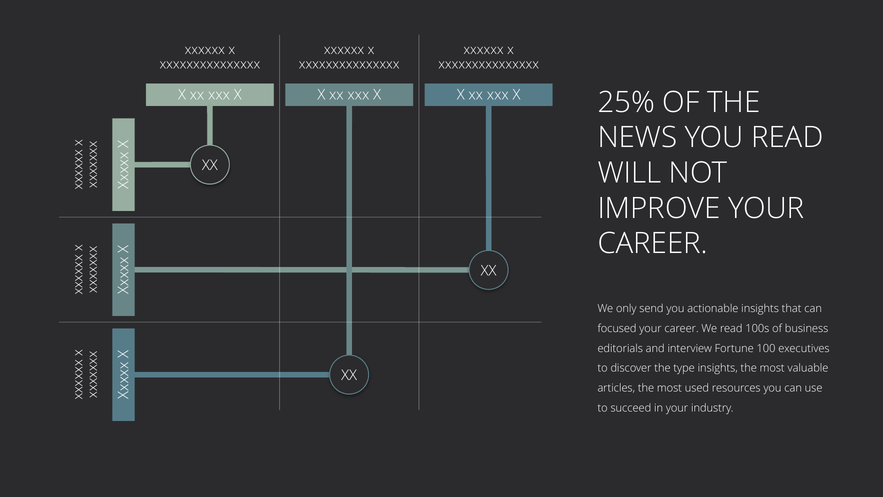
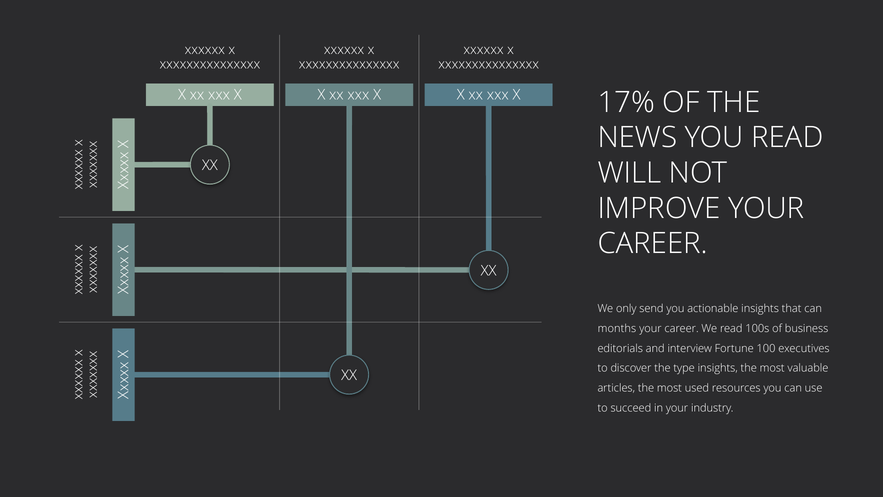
25%: 25% -> 17%
focused: focused -> months
